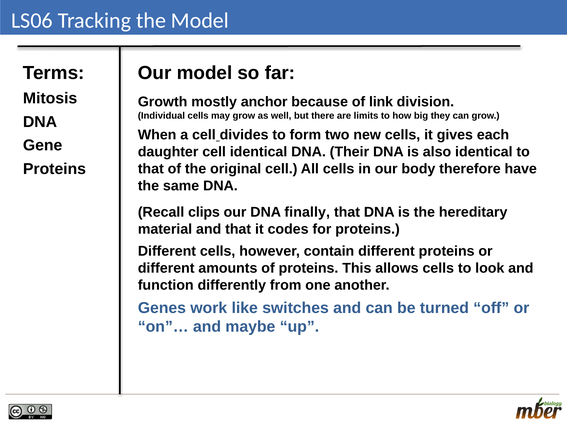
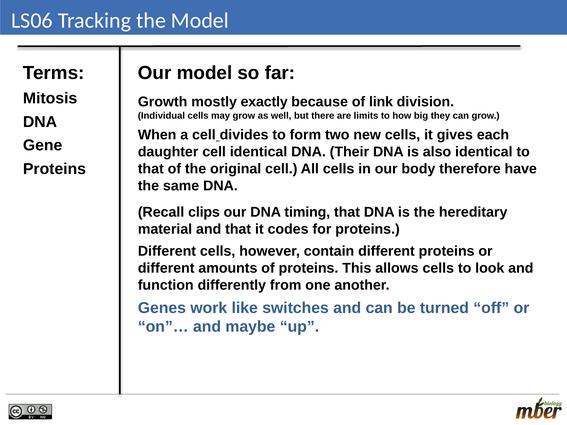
anchor: anchor -> exactly
finally: finally -> timing
